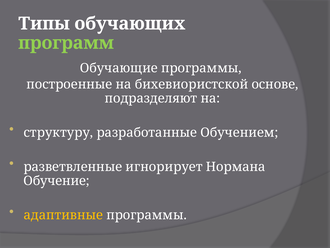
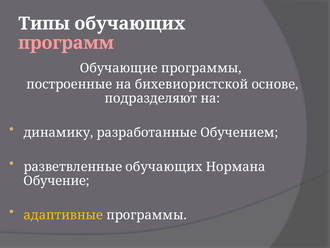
программ colour: light green -> pink
структуру: структуру -> динамику
разветвленные игнорирует: игнорирует -> обучающих
